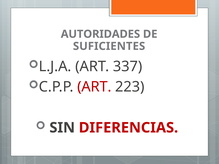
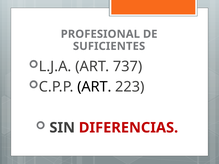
AUTORIDADES: AUTORIDADES -> PROFESIONAL
337: 337 -> 737
ART at (94, 87) colour: red -> black
